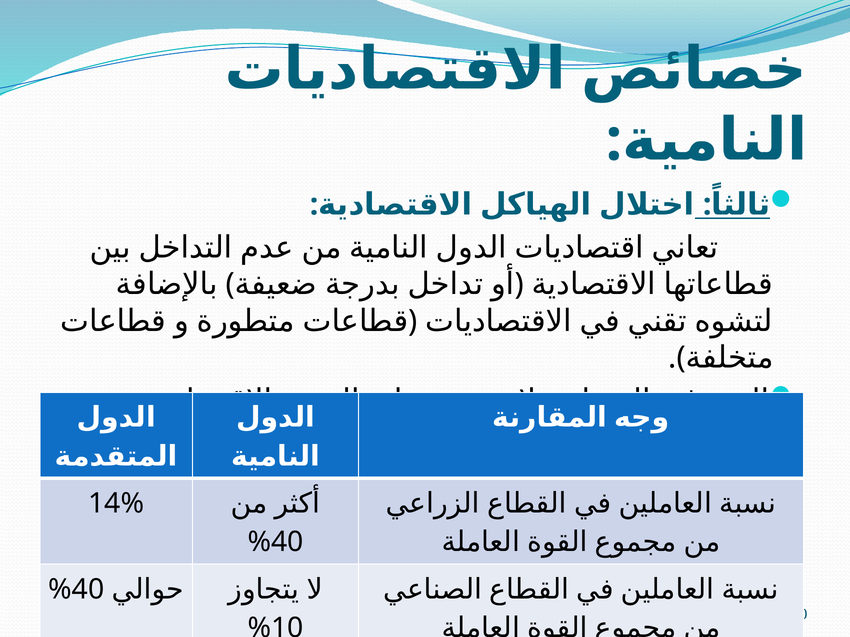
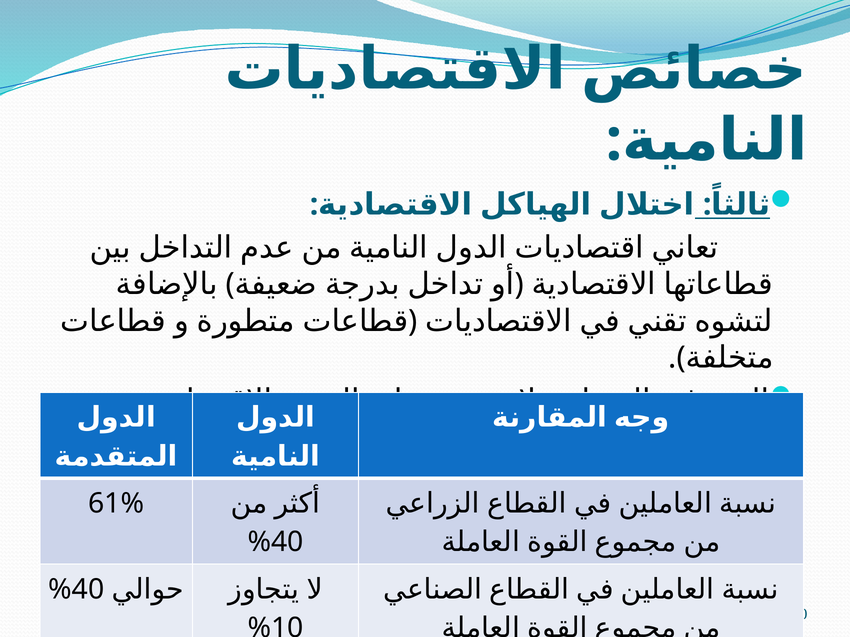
14%: 14% -> 61%
